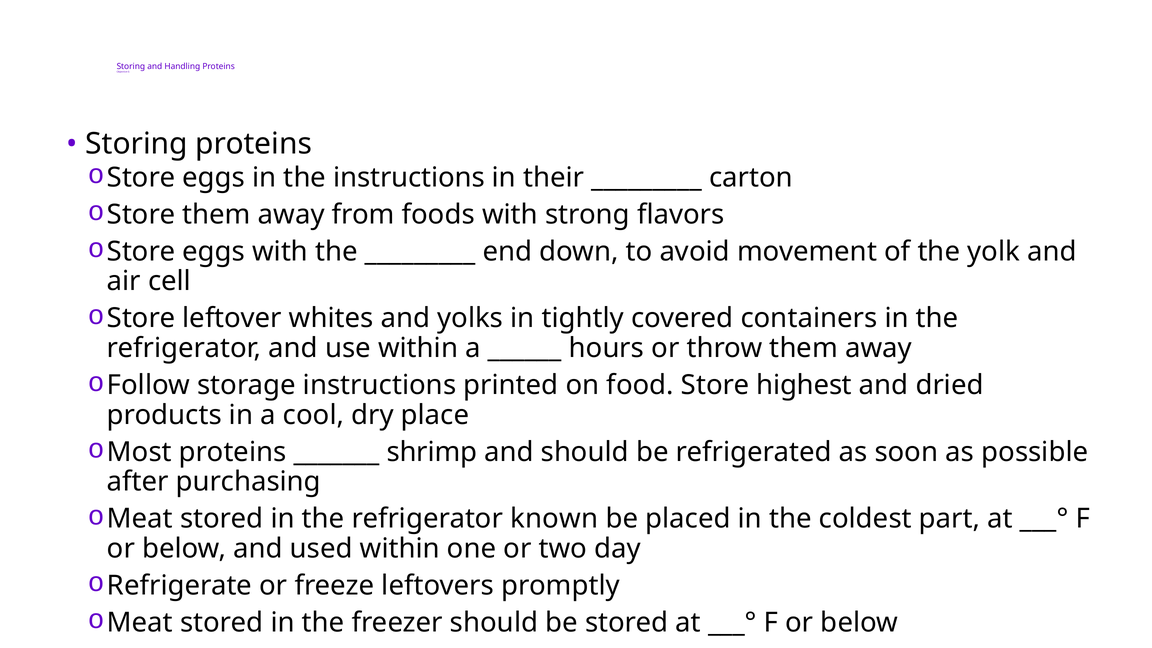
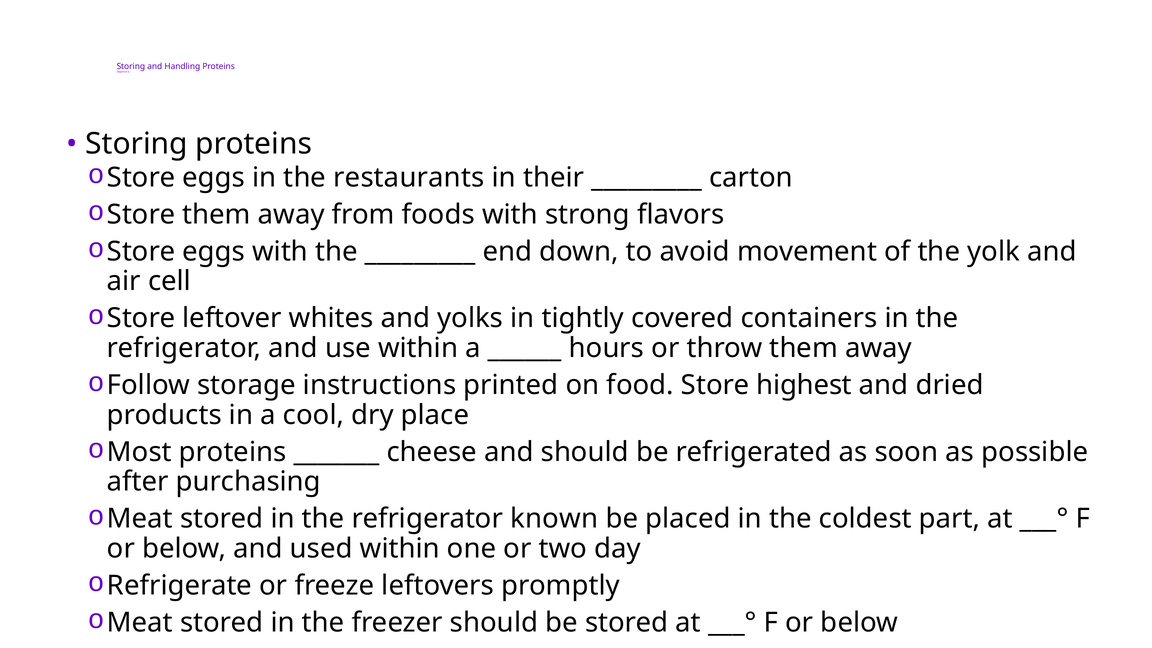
the instructions: instructions -> restaurants
shrimp: shrimp -> cheese
